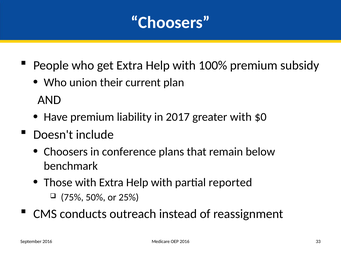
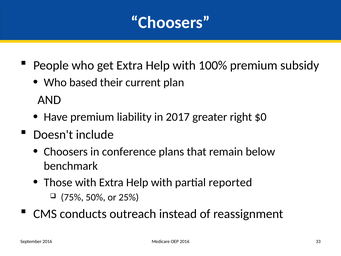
union: union -> based
greater with: with -> right
